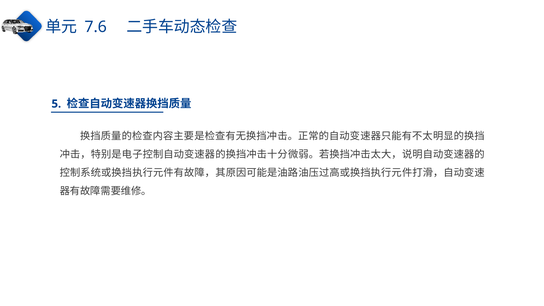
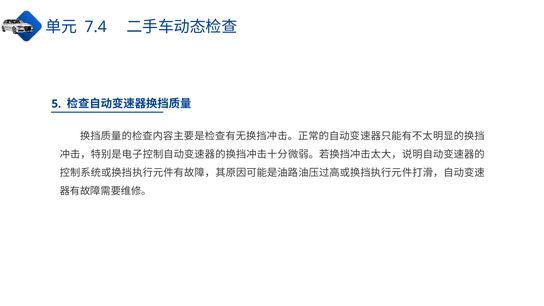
7.6: 7.6 -> 7.4
